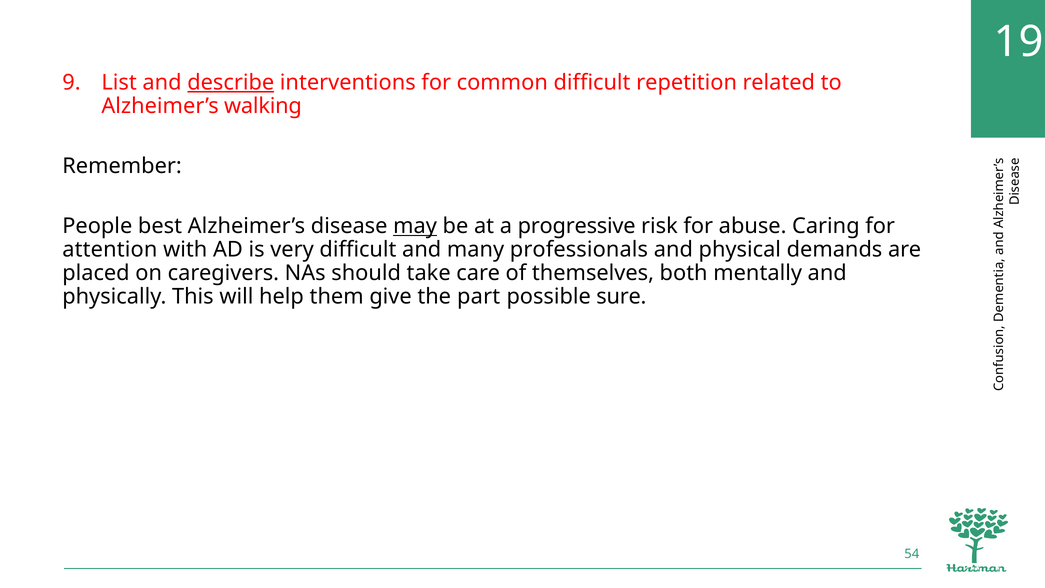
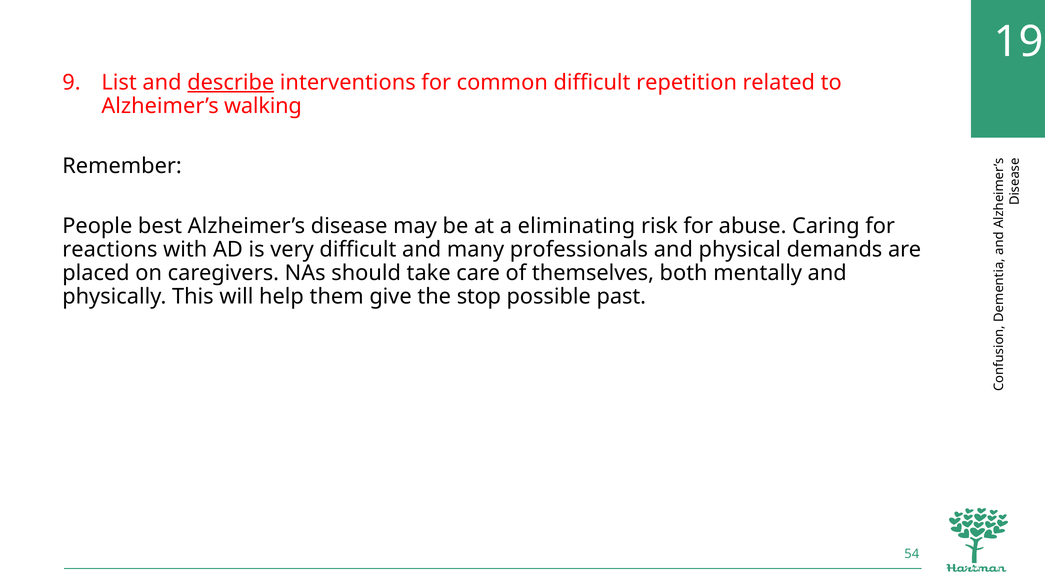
may underline: present -> none
progressive: progressive -> eliminating
attention: attention -> reactions
part: part -> stop
sure: sure -> past
